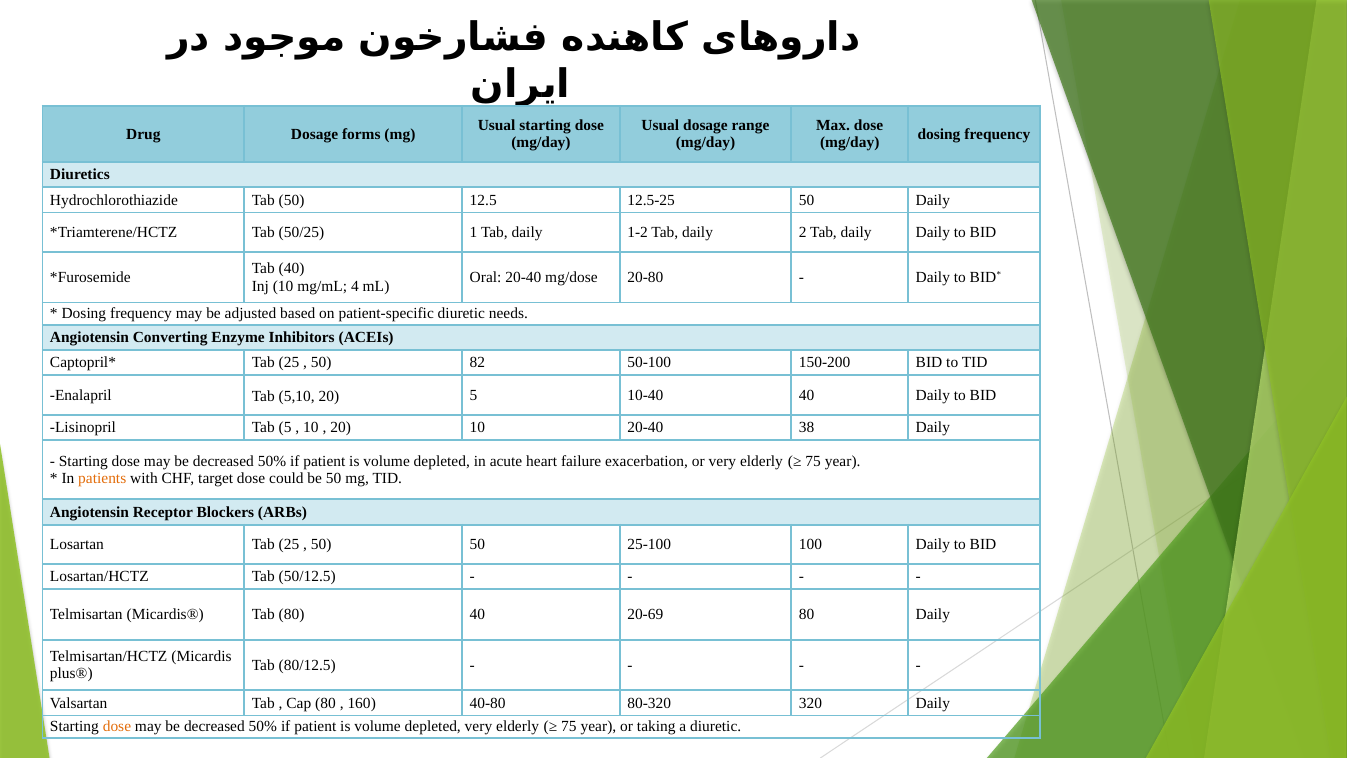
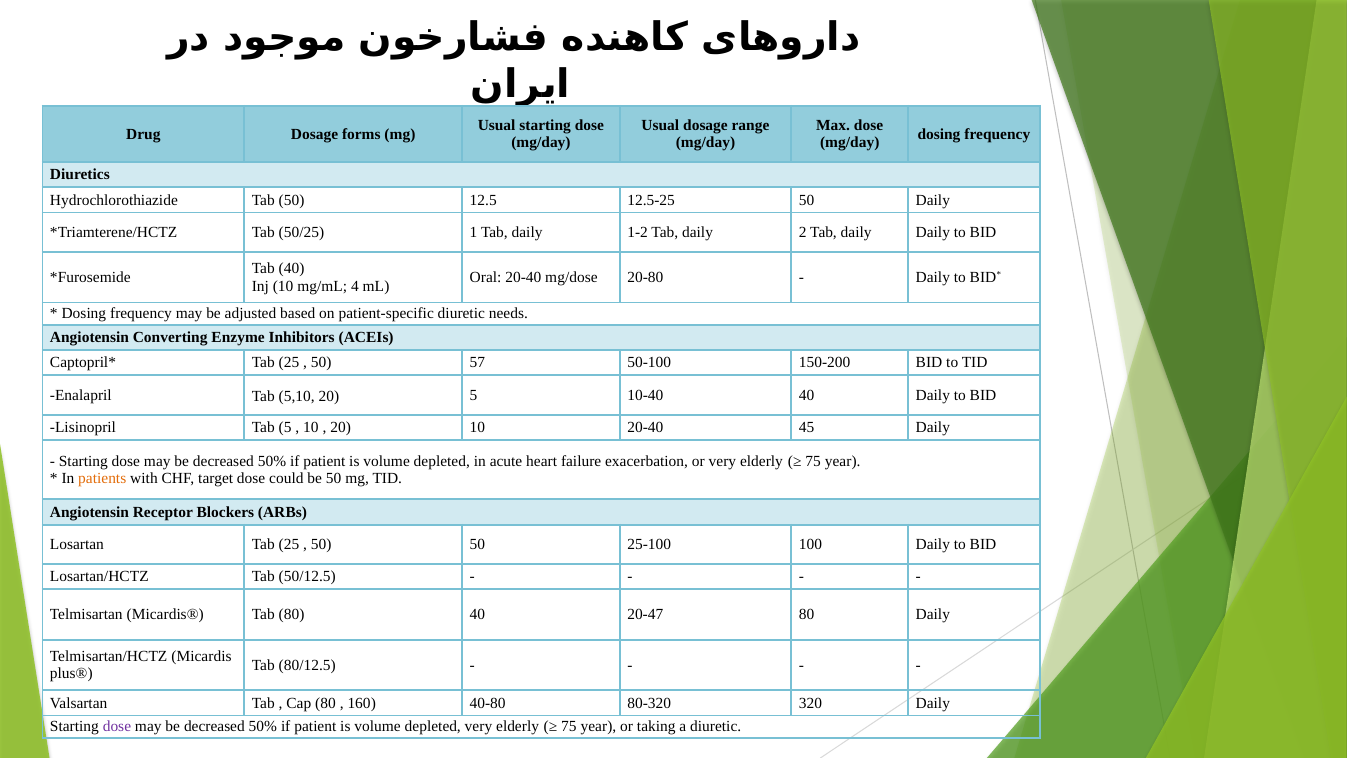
82: 82 -> 57
38: 38 -> 45
20-69: 20-69 -> 20-47
dose at (117, 727) colour: orange -> purple
